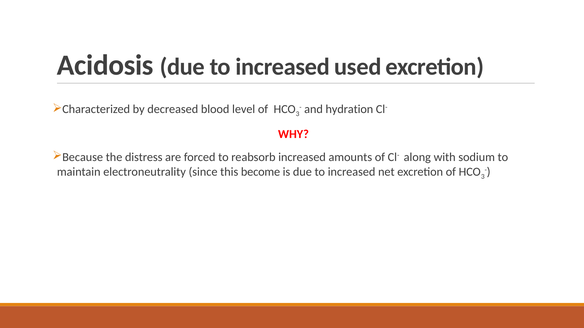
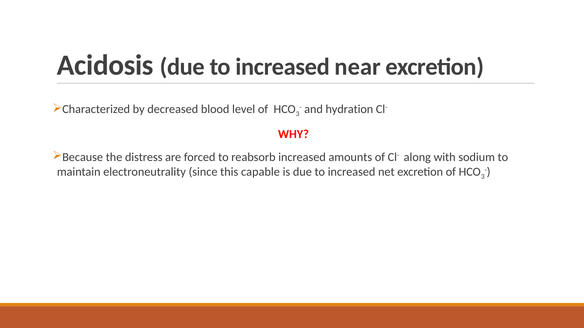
used: used -> near
become: become -> capable
